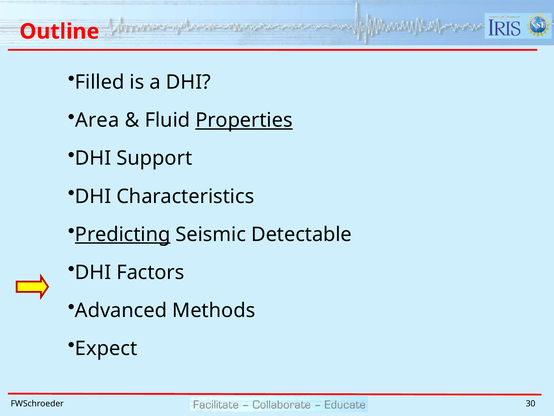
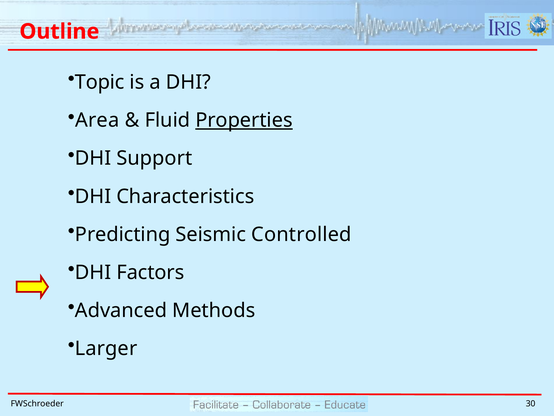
Filled: Filled -> Topic
Predicting underline: present -> none
Detectable: Detectable -> Controlled
Expect: Expect -> Larger
